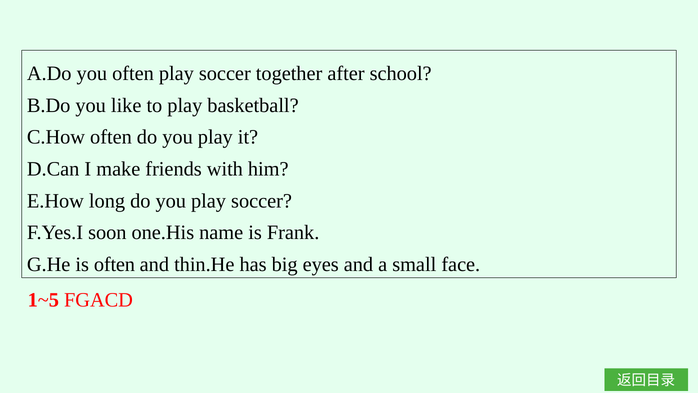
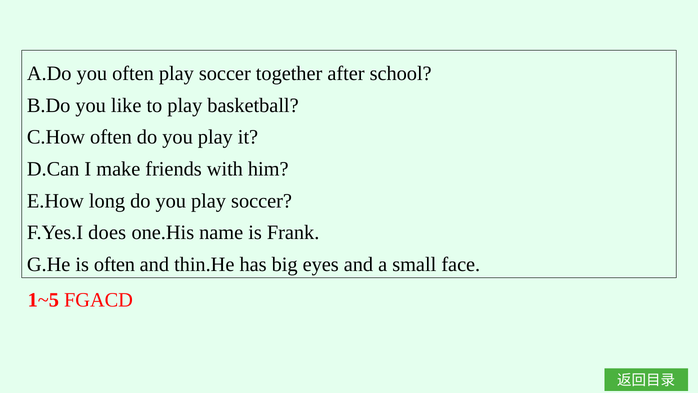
soon: soon -> does
